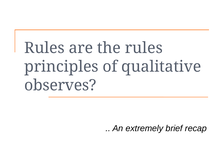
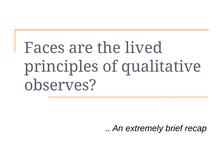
Rules at (44, 48): Rules -> Faces
the rules: rules -> lived
